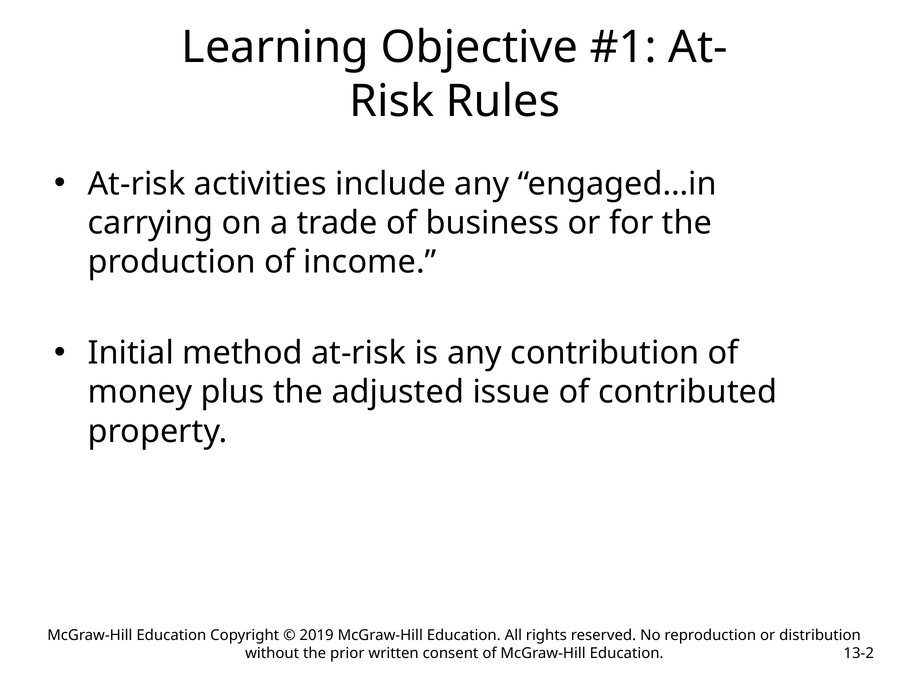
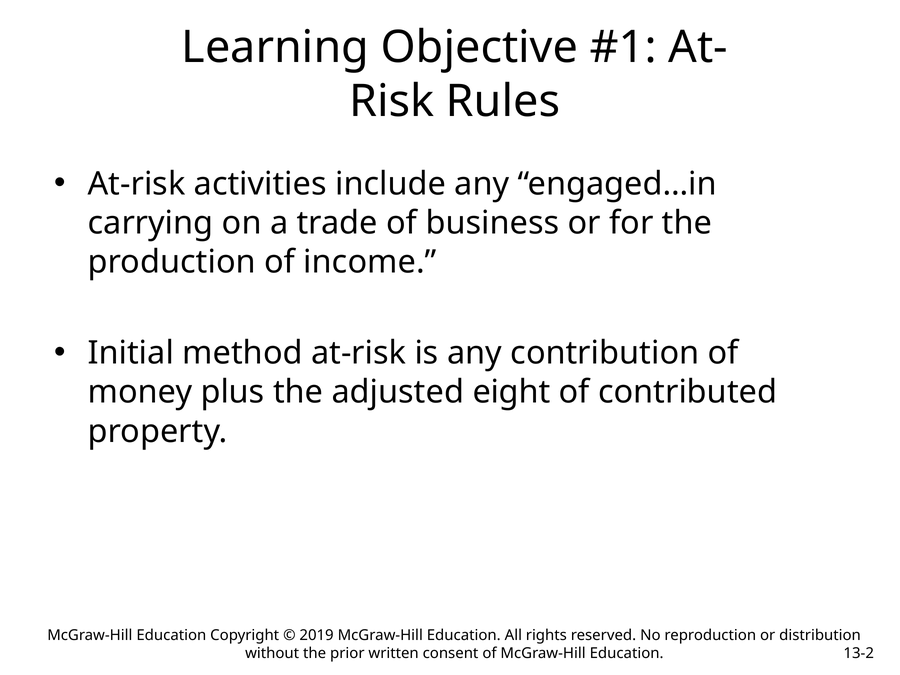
issue: issue -> eight
